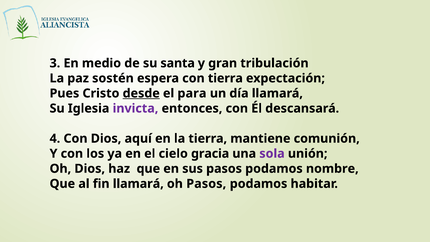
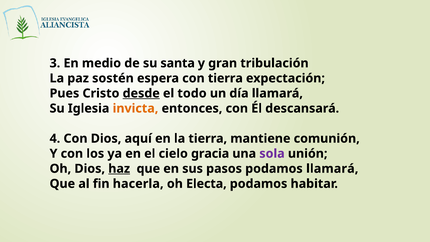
para: para -> todo
invicta colour: purple -> orange
haz underline: none -> present
podamos nombre: nombre -> llamará
fin llamará: llamará -> hacerla
oh Pasos: Pasos -> Electa
